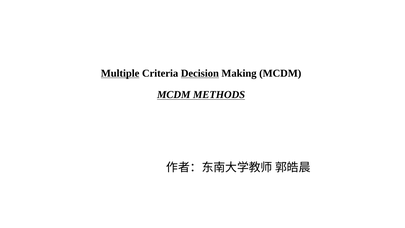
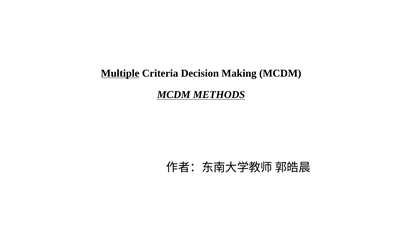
Decision underline: present -> none
